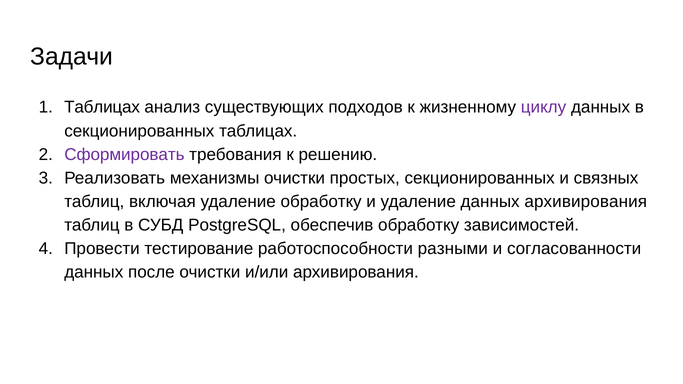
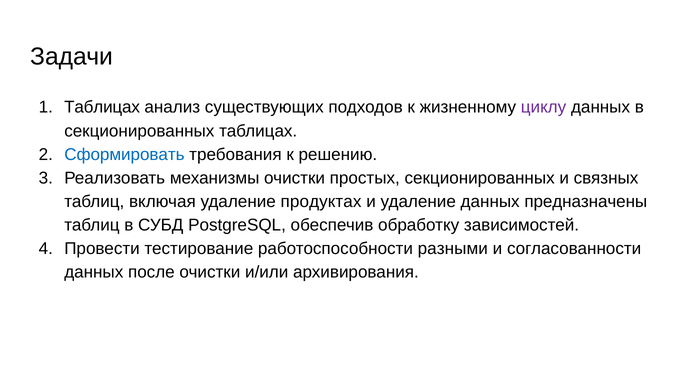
Сформировать colour: purple -> blue
удаление обработку: обработку -> продуктах
данных архивирования: архивирования -> предназначены
